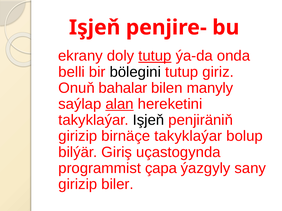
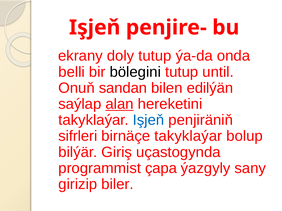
tutup at (155, 56) underline: present -> none
giriz: giriz -> until
bahalar: bahalar -> sandan
manyly: manyly -> edilýän
Işjeň at (148, 120) colour: black -> blue
girizip at (78, 136): girizip -> sifrleri
